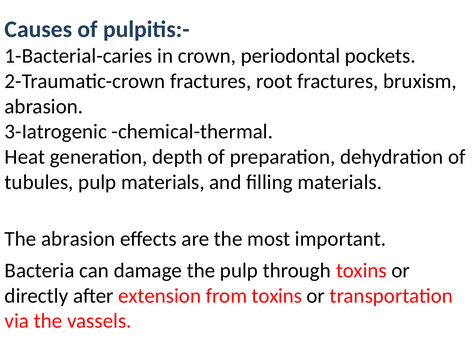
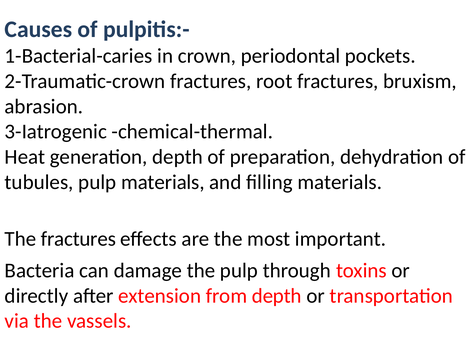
The abrasion: abrasion -> fractures
from toxins: toxins -> depth
